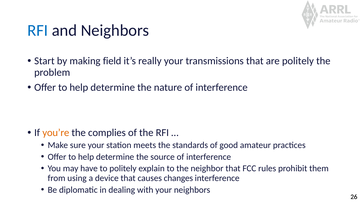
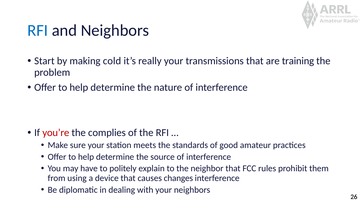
field: field -> cold
are politely: politely -> training
you’re colour: orange -> red
